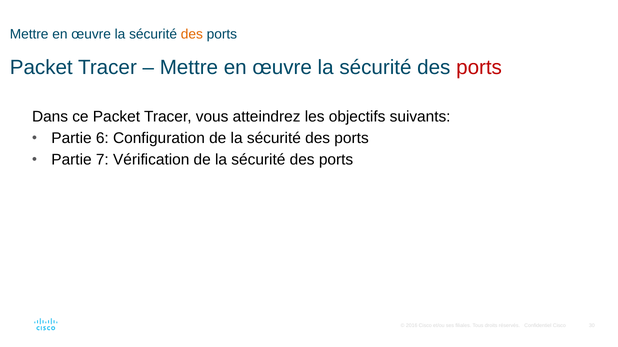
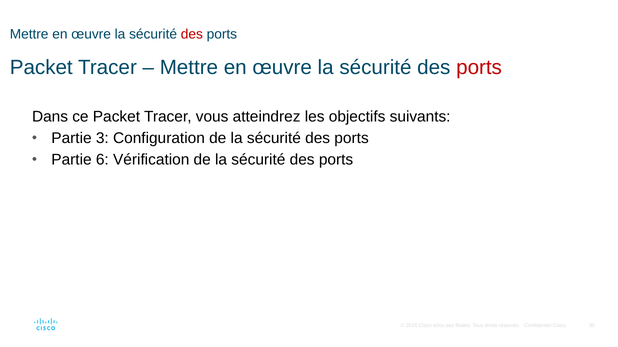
des at (192, 34) colour: orange -> red
6: 6 -> 3
7: 7 -> 6
